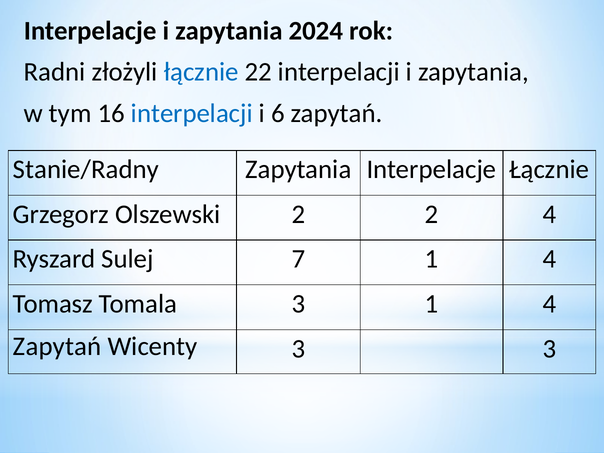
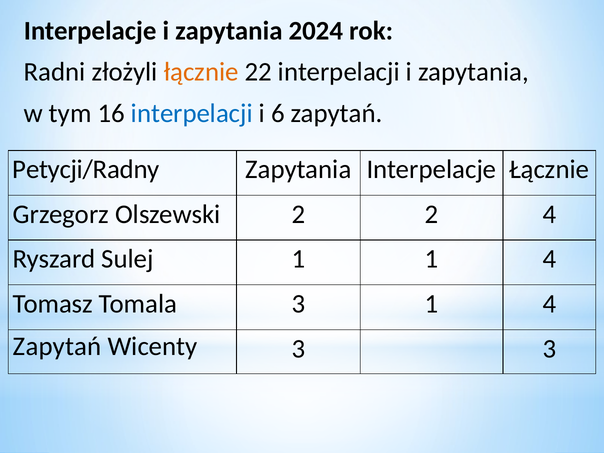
łącznie at (201, 72) colour: blue -> orange
Stanie/Radny: Stanie/Radny -> Petycji/Radny
Sulej 7: 7 -> 1
